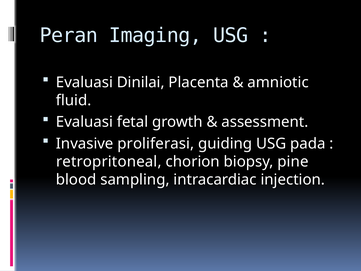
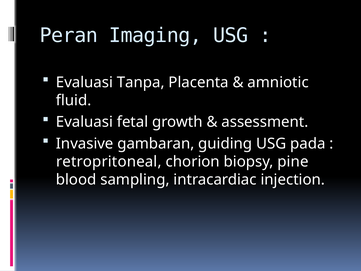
Dinilai: Dinilai -> Tanpa
proliferasi: proliferasi -> gambaran
